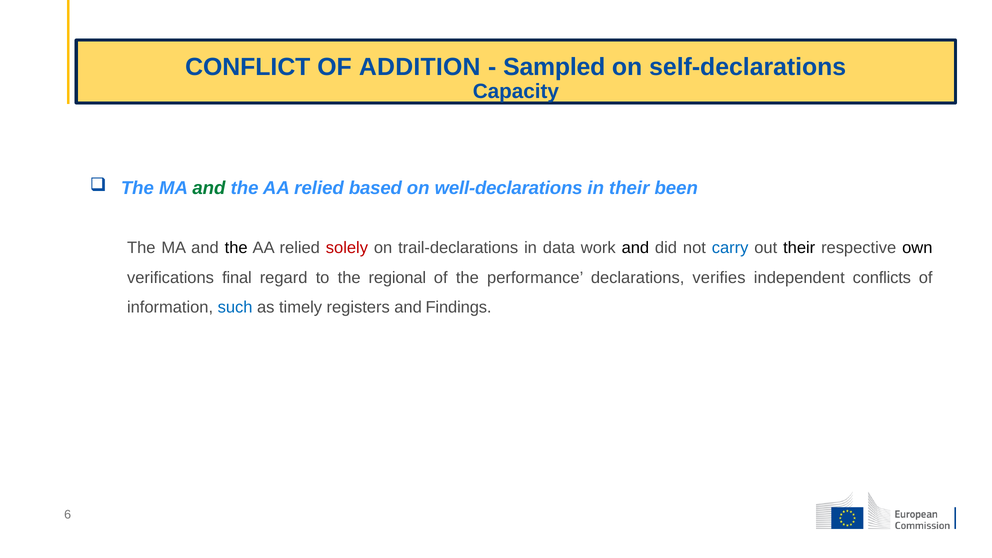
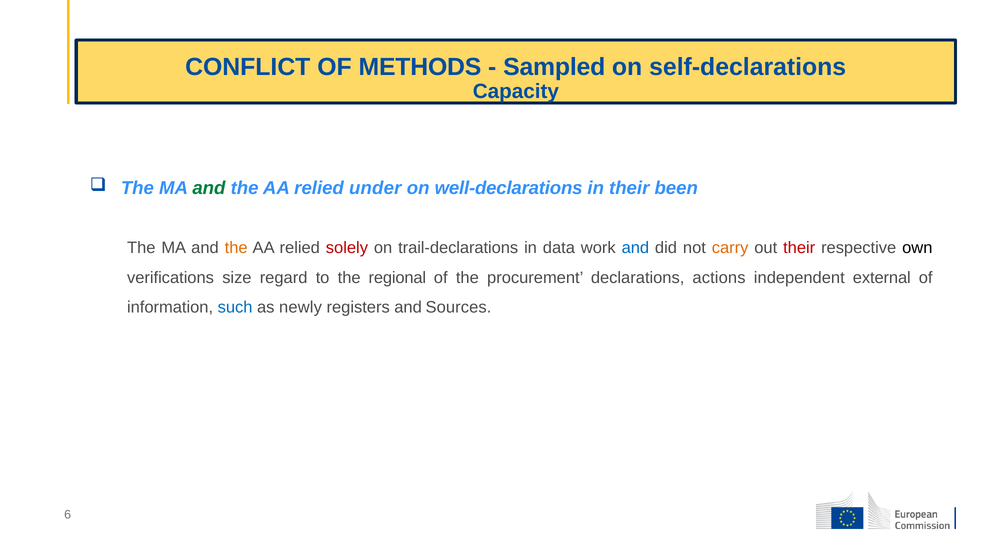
ADDITION: ADDITION -> METHODS
based: based -> under
the at (236, 248) colour: black -> orange
and at (635, 248) colour: black -> blue
carry colour: blue -> orange
their at (799, 248) colour: black -> red
final: final -> size
performance: performance -> procurement
verifies: verifies -> actions
conflicts: conflicts -> external
timely: timely -> newly
Findings: Findings -> Sources
